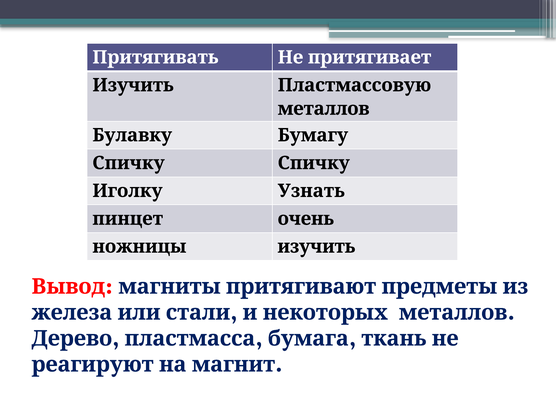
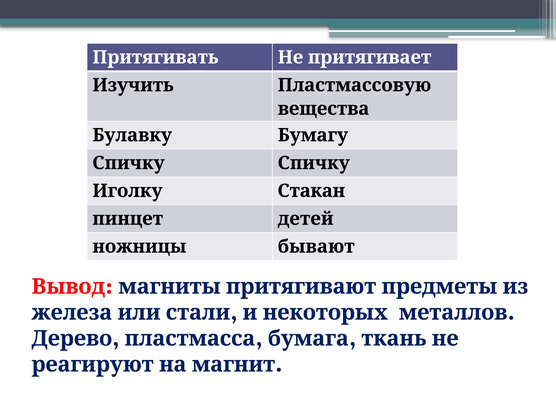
металлов at (324, 109): металлов -> вещества
Узнать: Узнать -> Стакан
очень: очень -> детей
ножницы изучить: изучить -> бывают
